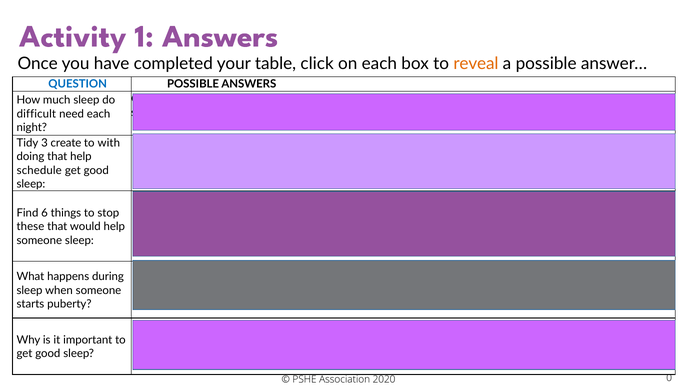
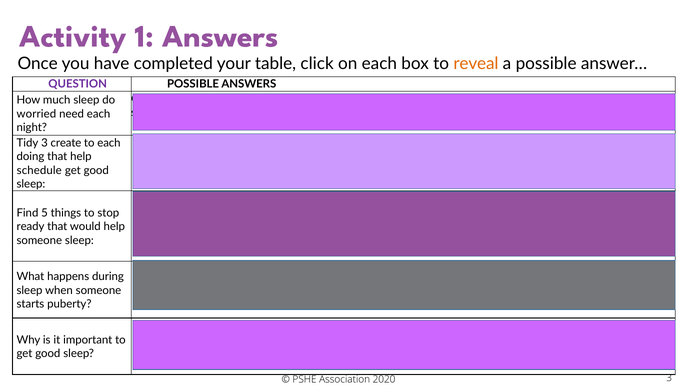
QUESTION colour: blue -> purple
difficult at (36, 114): difficult -> worried
to with: with -> each
Find 6: 6 -> 5
these at (30, 227): these -> ready
0 at (669, 378): 0 -> 3
